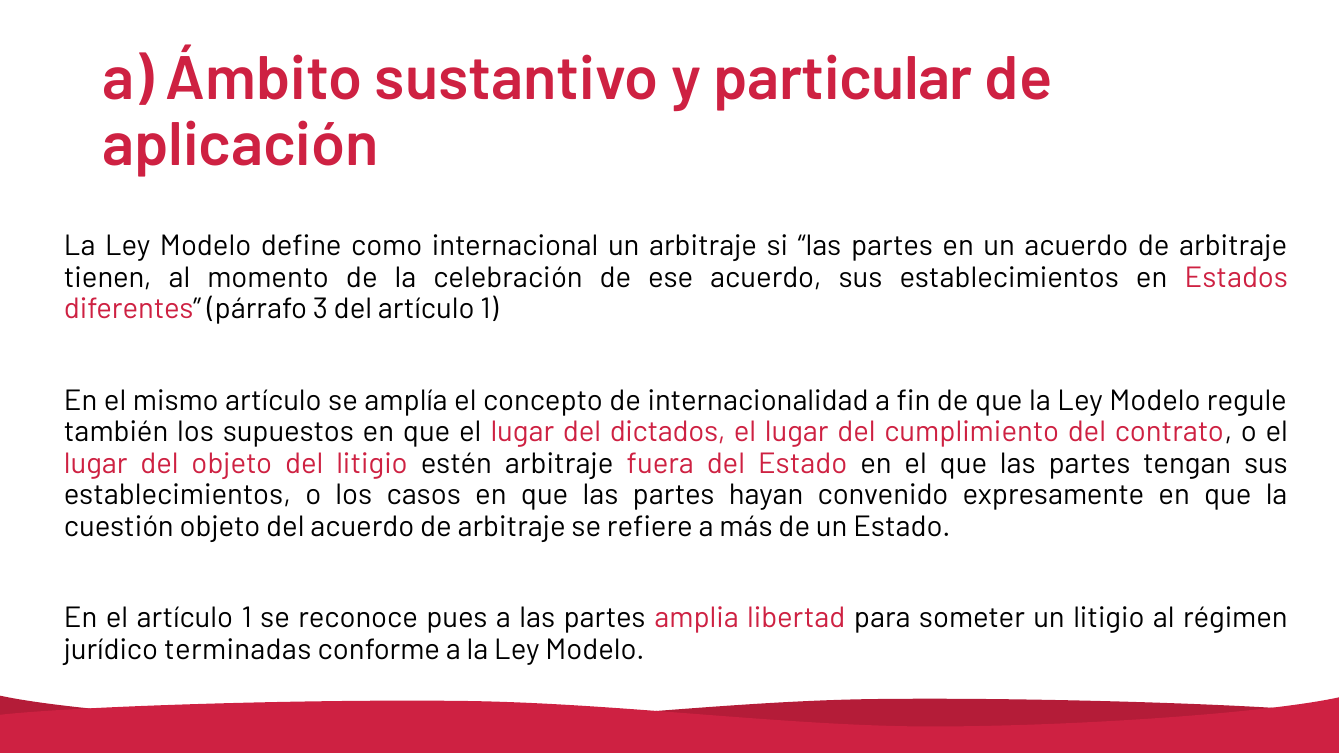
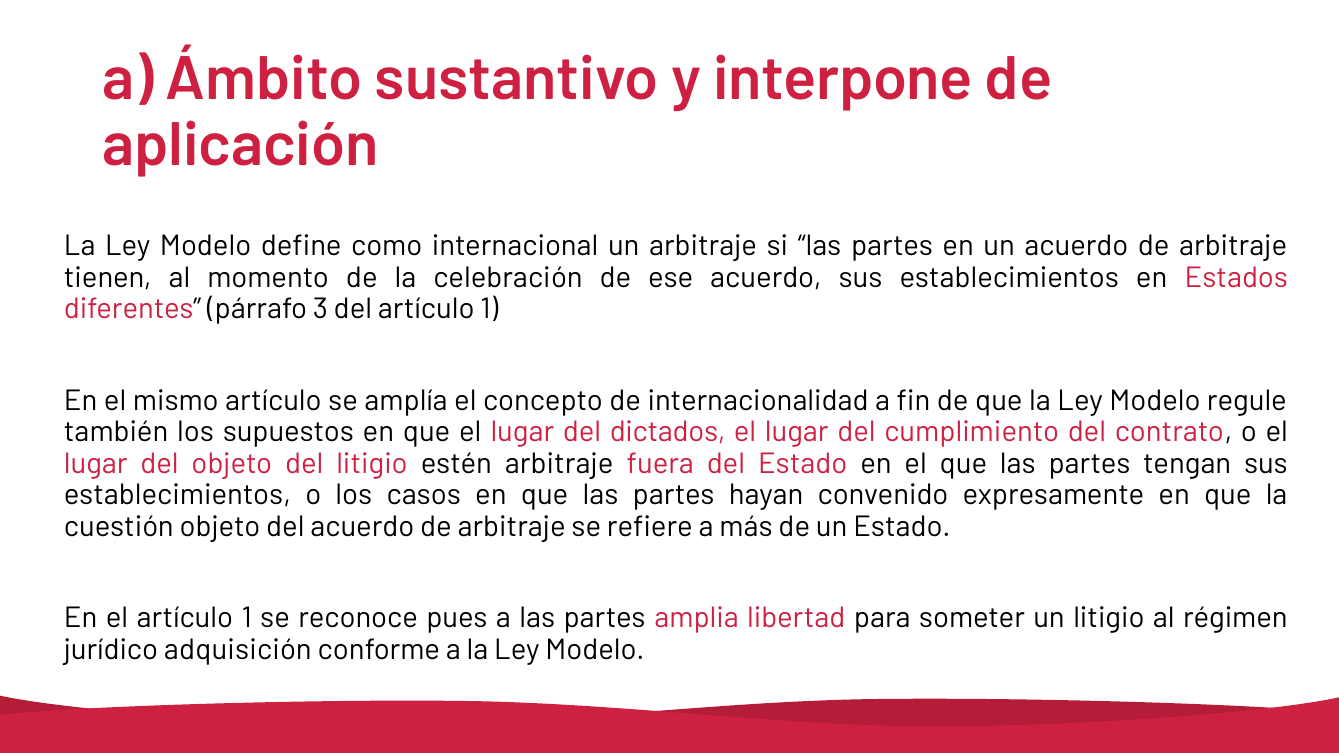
particular: particular -> interpone
terminadas: terminadas -> adquisición
